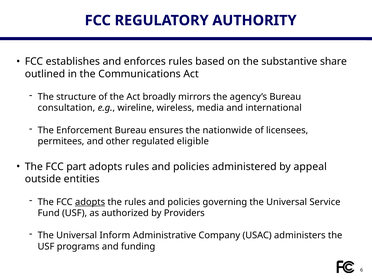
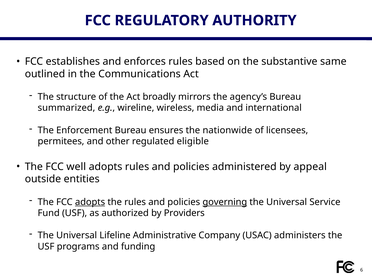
share: share -> same
consultation: consultation -> summarized
part: part -> well
governing underline: none -> present
Inform: Inform -> Lifeline
